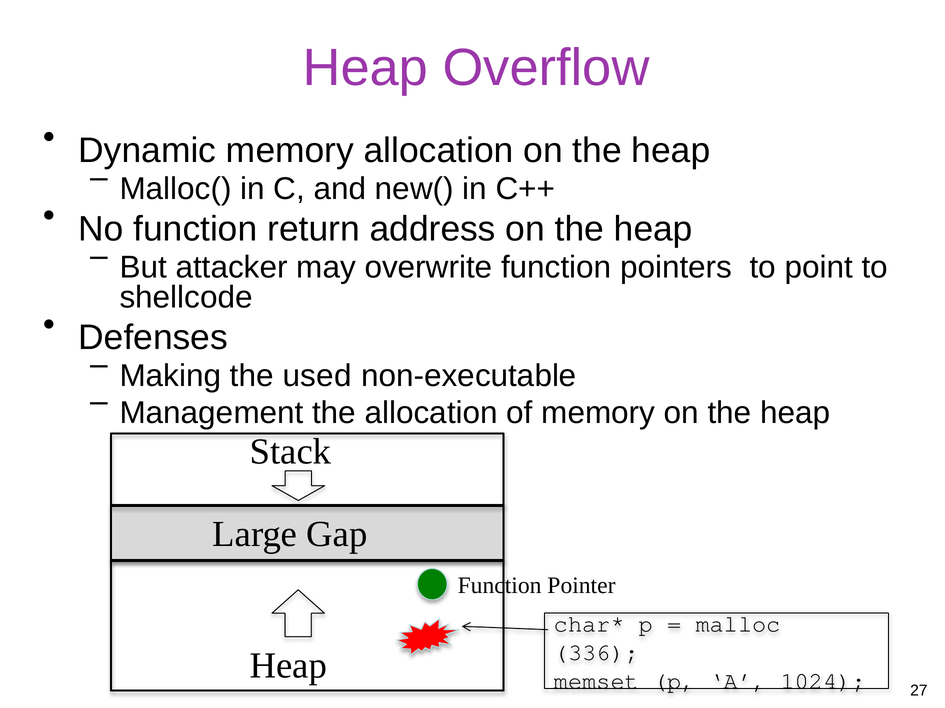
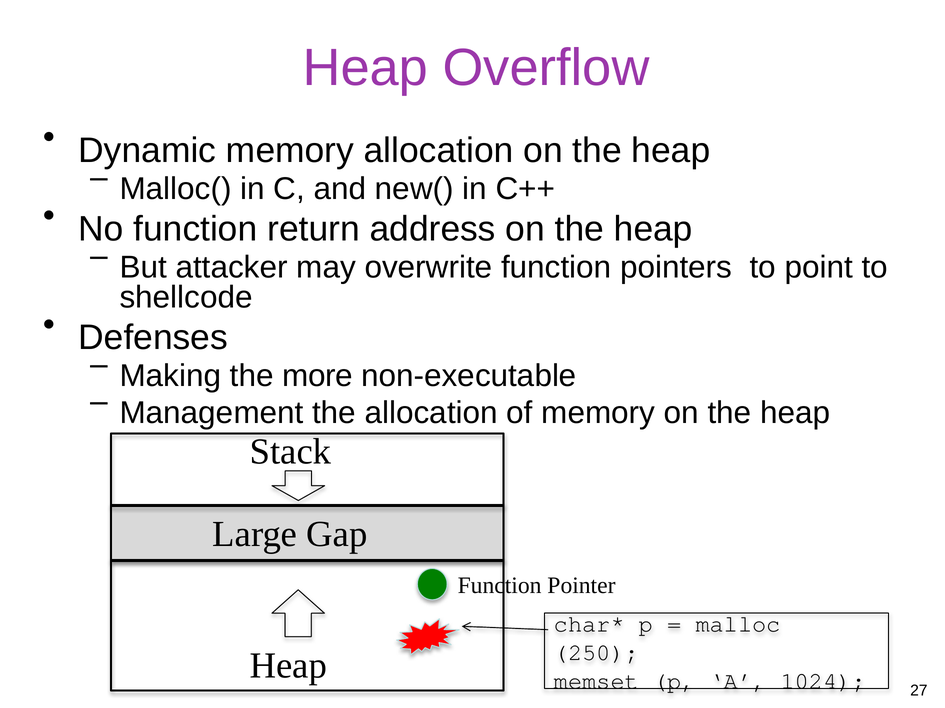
used: used -> more
336: 336 -> 250
